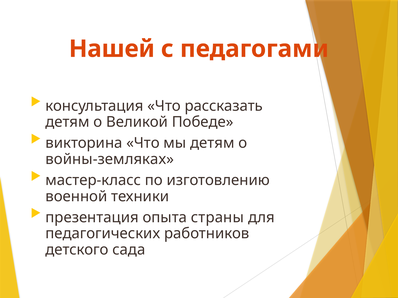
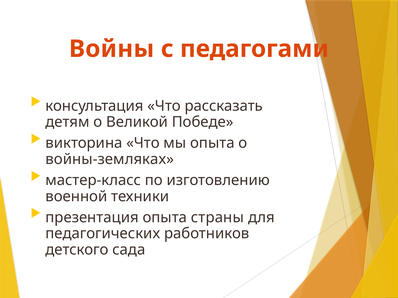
Нашей: Нашей -> Войны
мы детям: детям -> опыта
